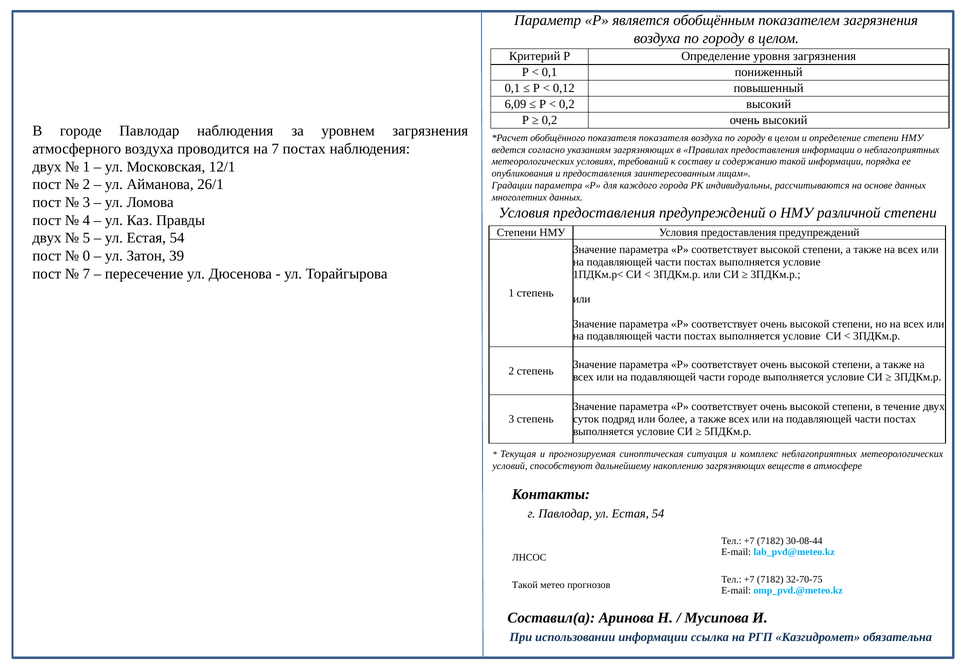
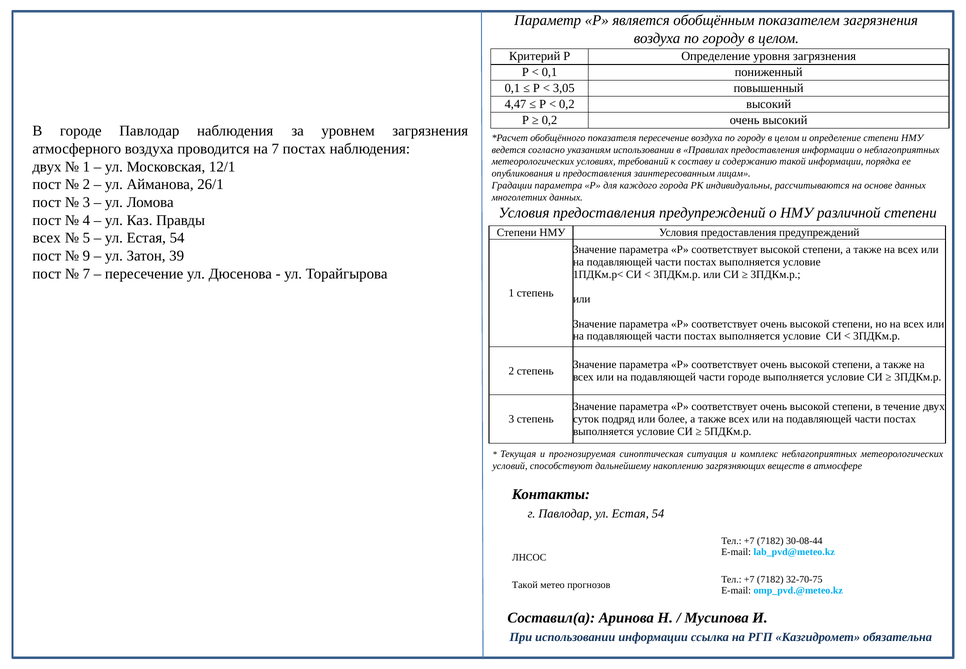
0,12: 0,12 -> 3,05
6,09: 6,09 -> 4,47
показателя показателя: показателя -> пересечение
указаниям загрязняющих: загрязняющих -> использовании
двух at (47, 238): двух -> всех
0: 0 -> 9
